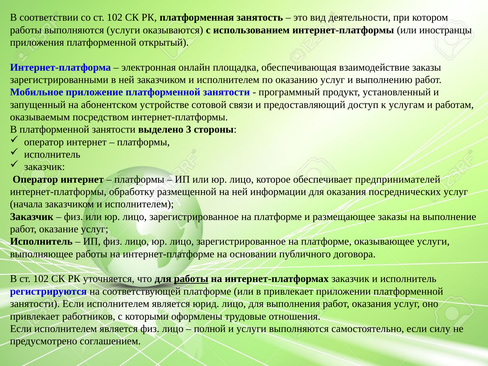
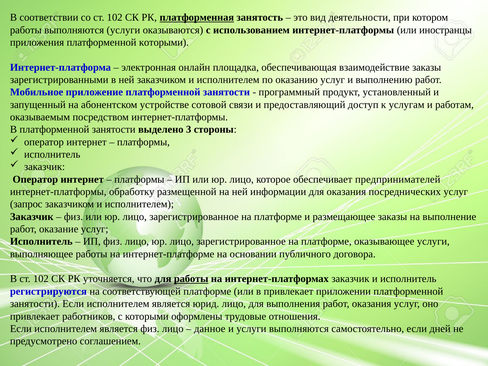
платформенная underline: none -> present
платформенной открытый: открытый -> которыми
начала: начала -> запрос
полной: полной -> данное
силу: силу -> дней
